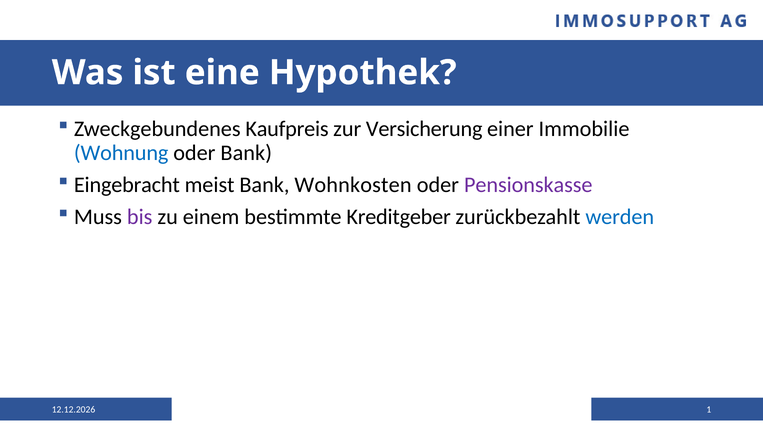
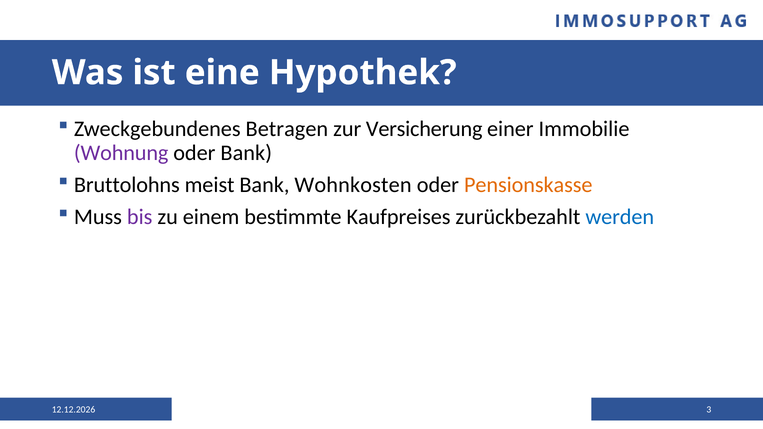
Kaufpreis: Kaufpreis -> Betragen
Wohnung colour: blue -> purple
Eingebracht: Eingebracht -> Bruttolohns
Pensionskasse colour: purple -> orange
Kreditgeber: Kreditgeber -> Kaufpreises
1: 1 -> 3
